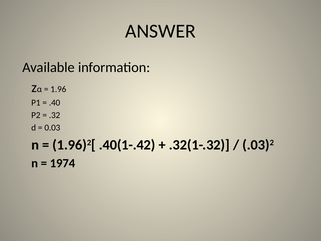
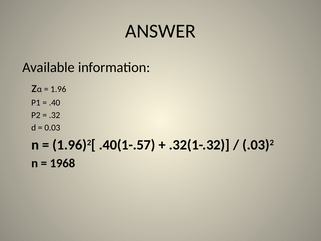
.40(1-.42: .40(1-.42 -> .40(1-.57
1974: 1974 -> 1968
